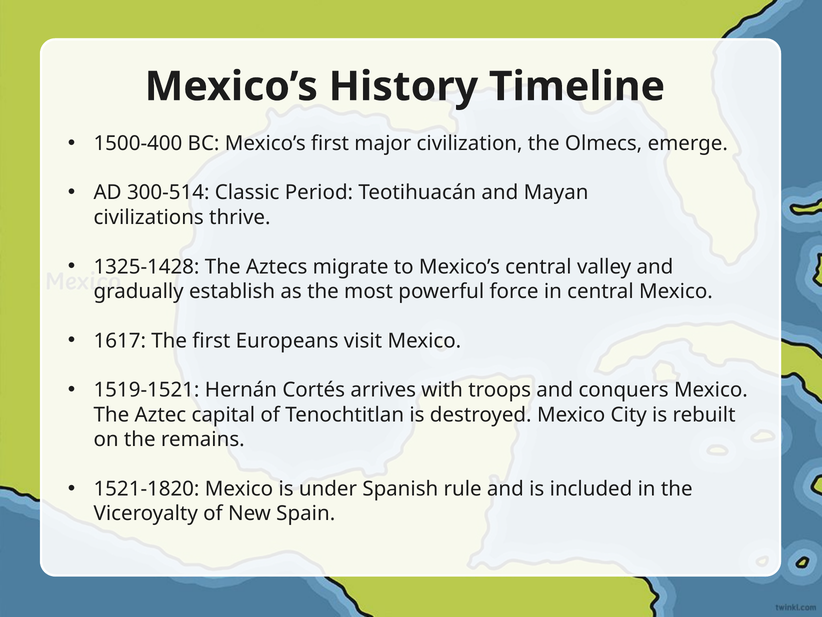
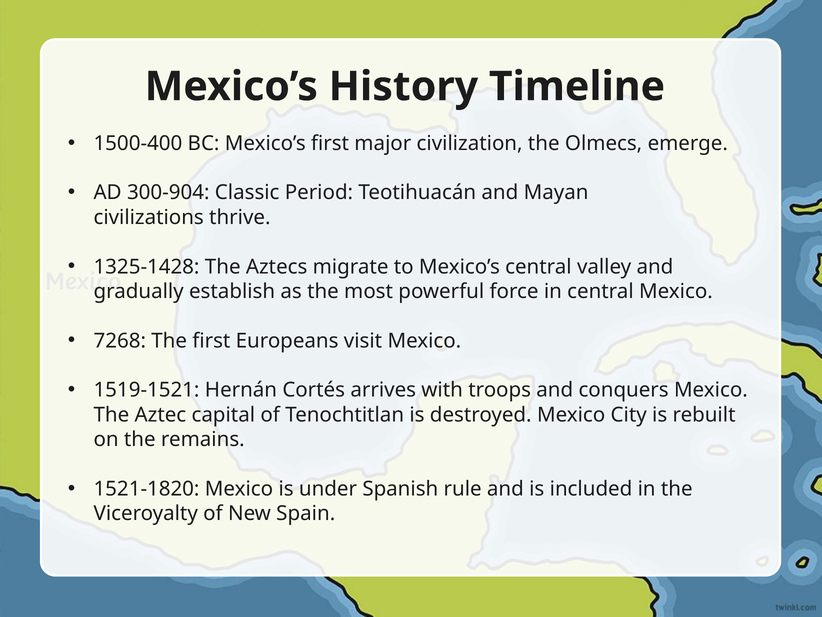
300-514: 300-514 -> 300-904
1617: 1617 -> 7268
